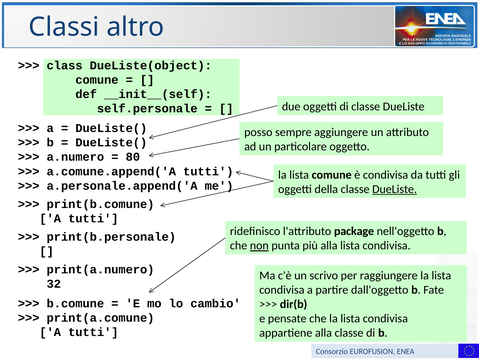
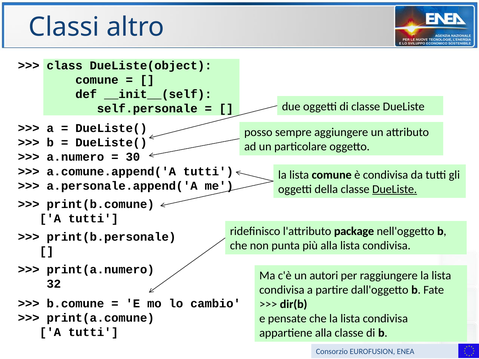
80: 80 -> 30
non underline: present -> none
scrivo: scrivo -> autori
